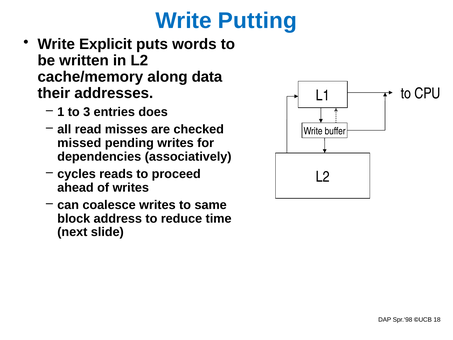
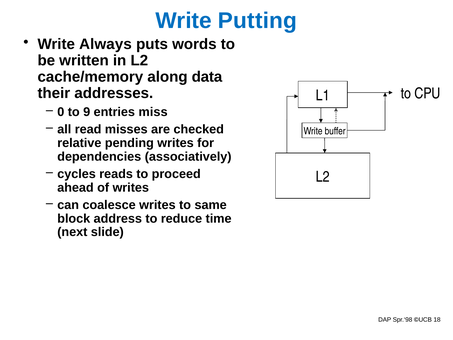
Explicit: Explicit -> Always
1: 1 -> 0
3: 3 -> 9
does: does -> miss
missed: missed -> relative
